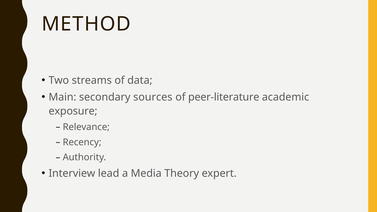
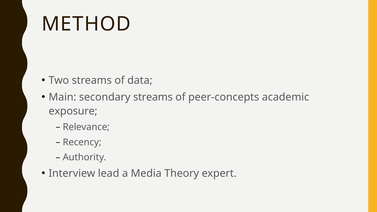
secondary sources: sources -> streams
peer-literature: peer-literature -> peer-concepts
